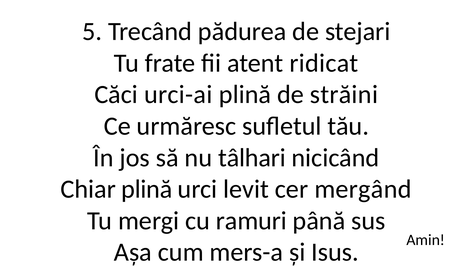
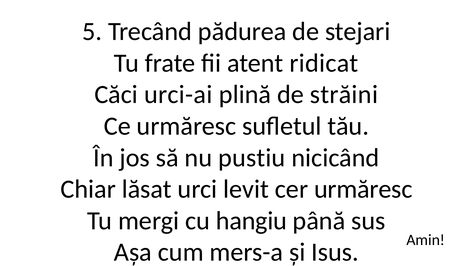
tâlhari: tâlhari -> pustiu
Chiar plină: plină -> lăsat
cer mergând: mergând -> urmăresc
ramuri: ramuri -> hangiu
